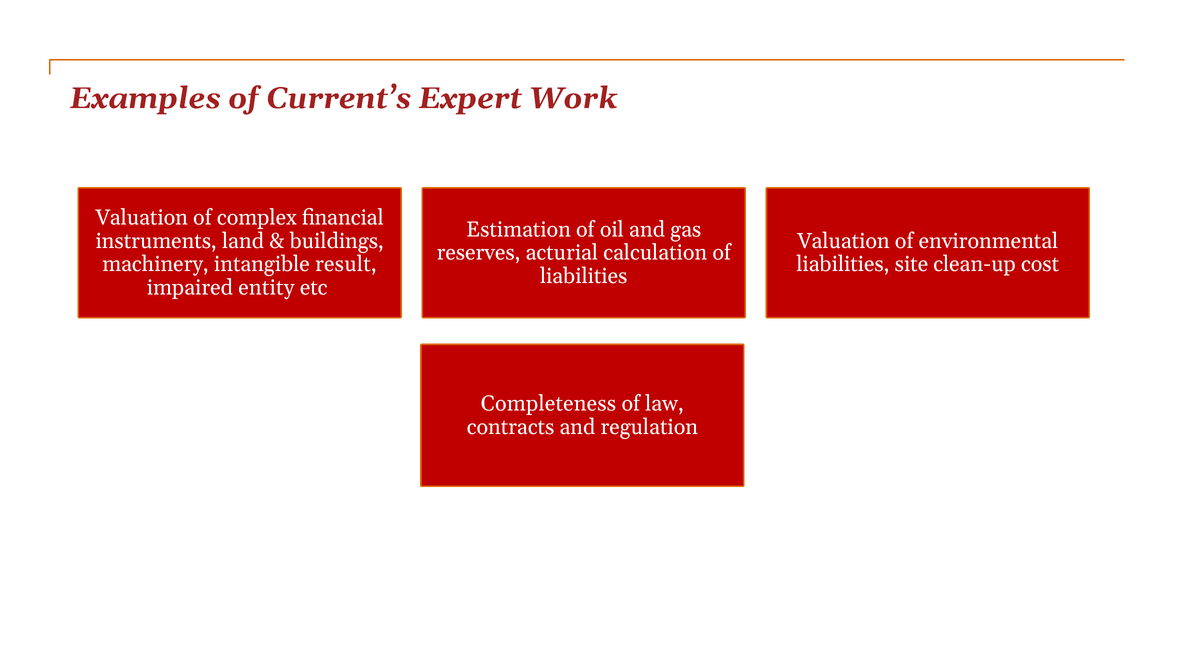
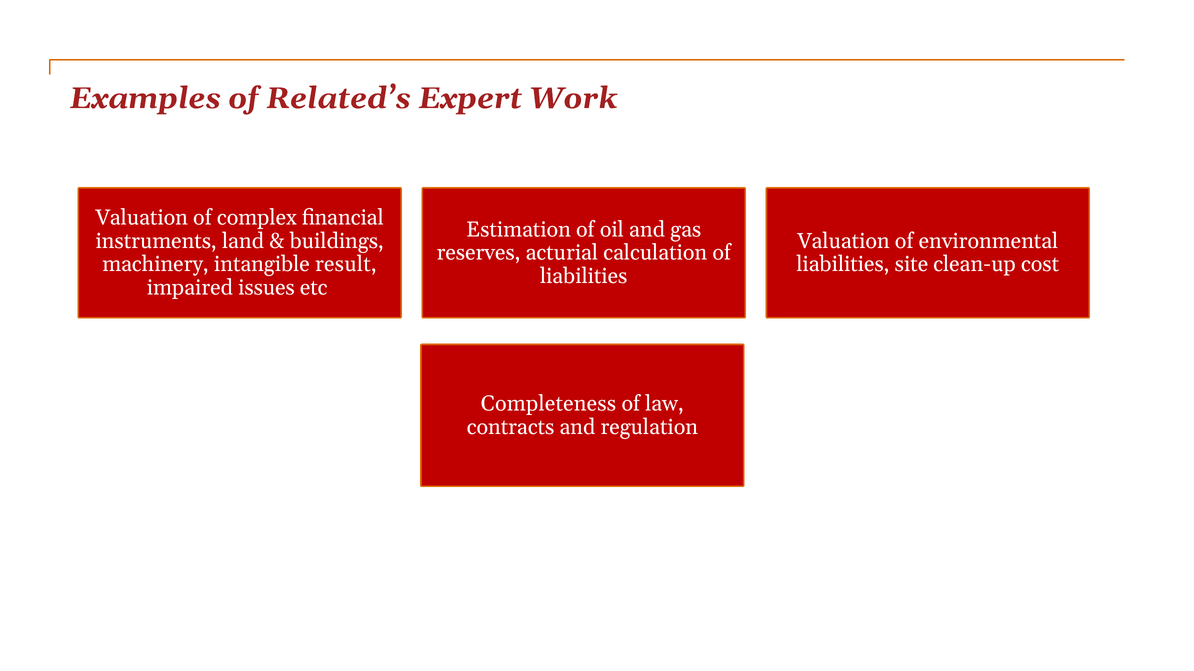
Current’s: Current’s -> Related’s
entity: entity -> issues
